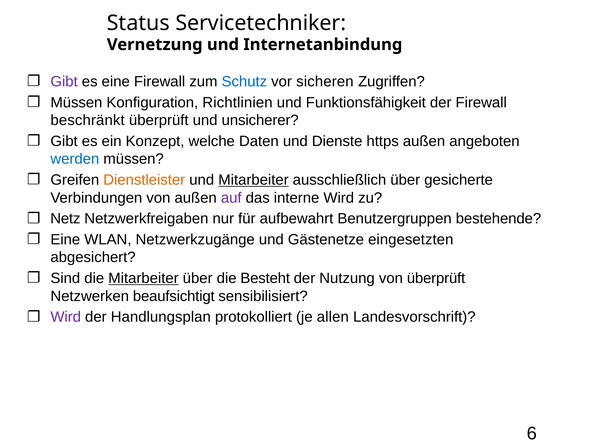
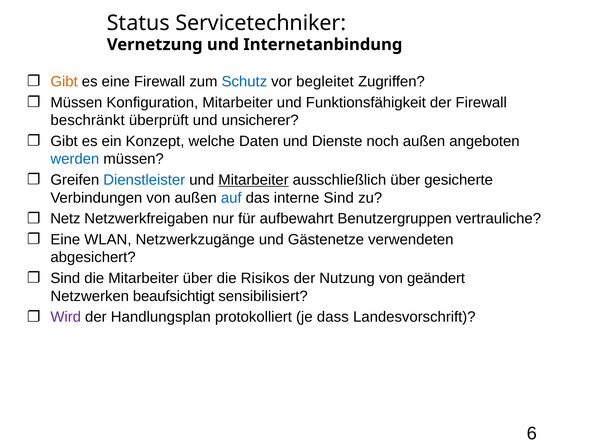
Gibt at (64, 82) colour: purple -> orange
sicheren: sicheren -> begleitet
Konfiguration Richtlinien: Richtlinien -> Mitarbeiter
https: https -> noch
Dienstleister colour: orange -> blue
auf colour: purple -> blue
interne Wird: Wird -> Sind
bestehende: bestehende -> vertrauliche
eingesetzten: eingesetzten -> verwendeten
Mitarbeiter at (143, 278) underline: present -> none
Besteht: Besteht -> Risikos
von überprüft: überprüft -> geändert
allen: allen -> dass
